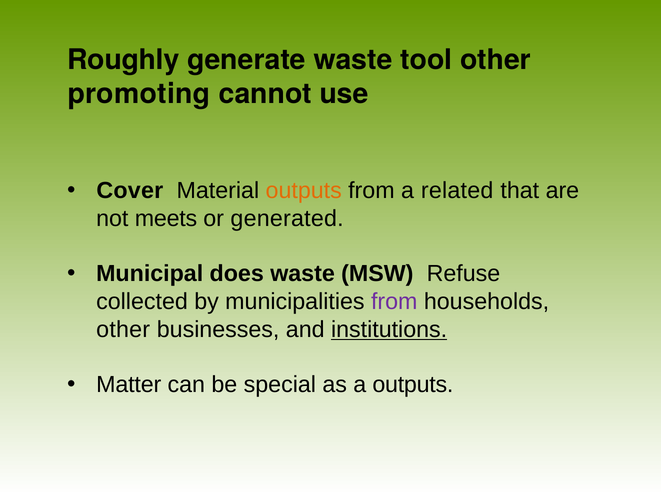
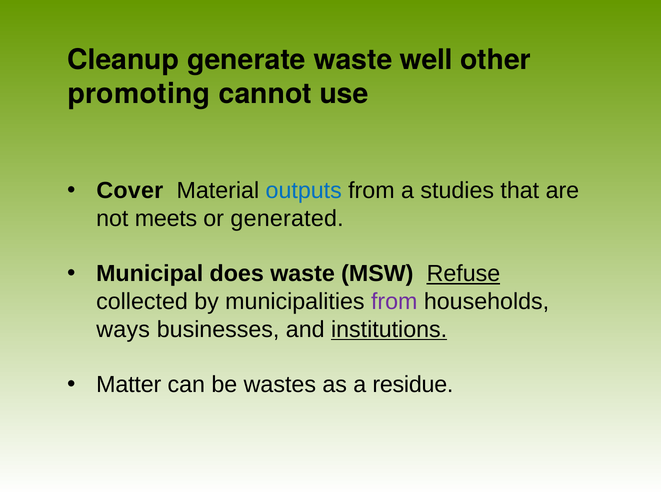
Roughly: Roughly -> Cleanup
tool: tool -> well
outputs at (304, 191) colour: orange -> blue
related: related -> studies
Refuse underline: none -> present
other at (123, 329): other -> ways
special: special -> wastes
a outputs: outputs -> residue
